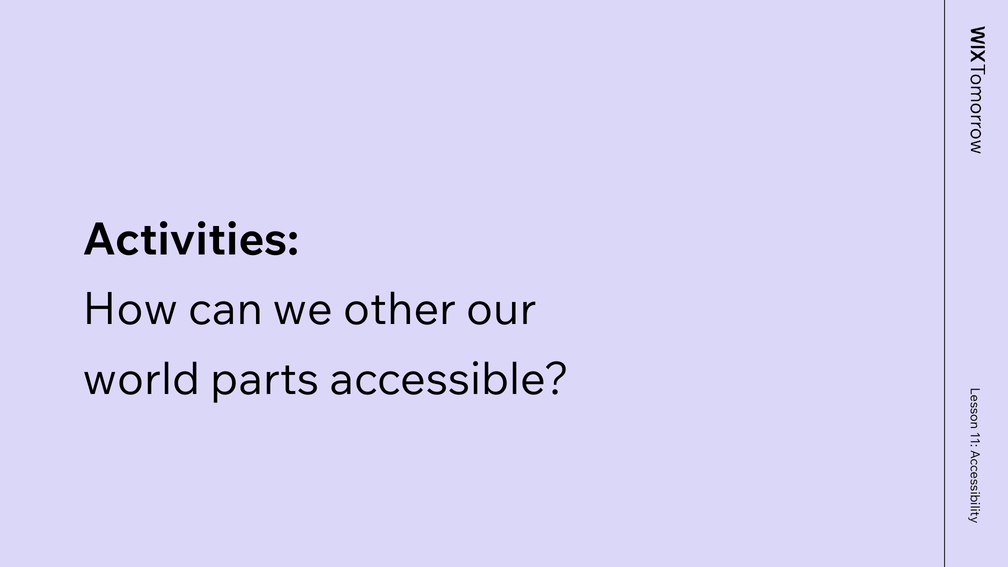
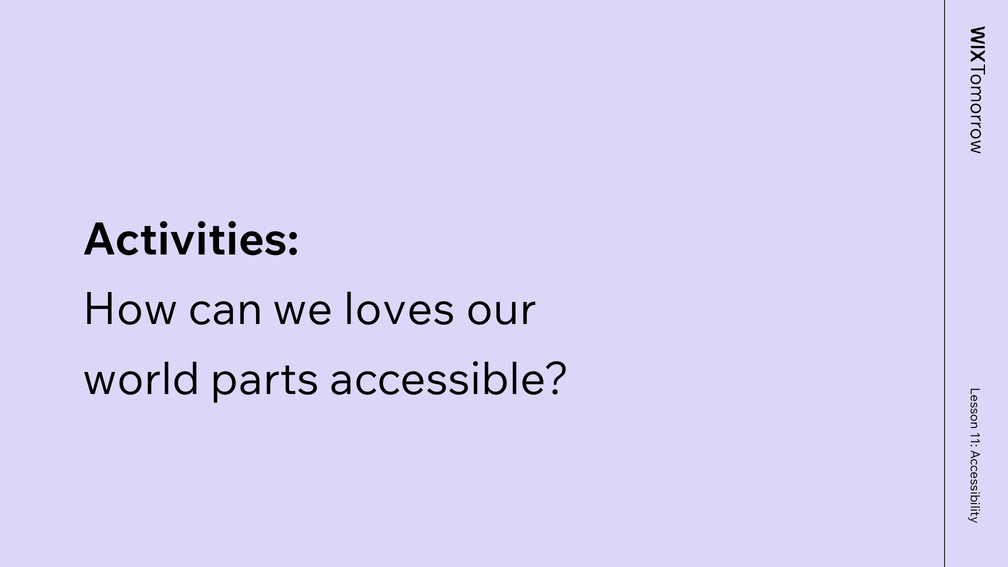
other: other -> loves
